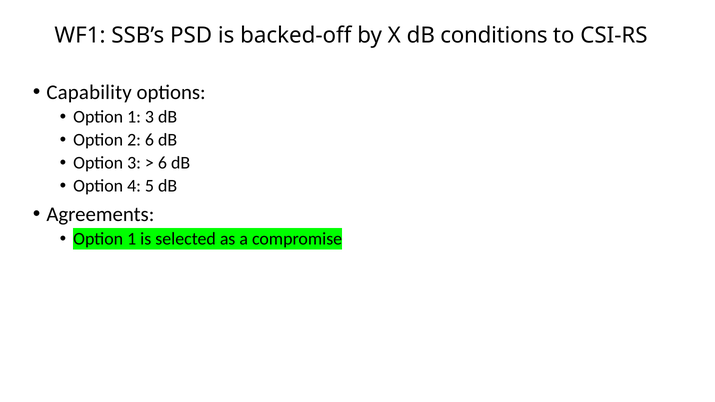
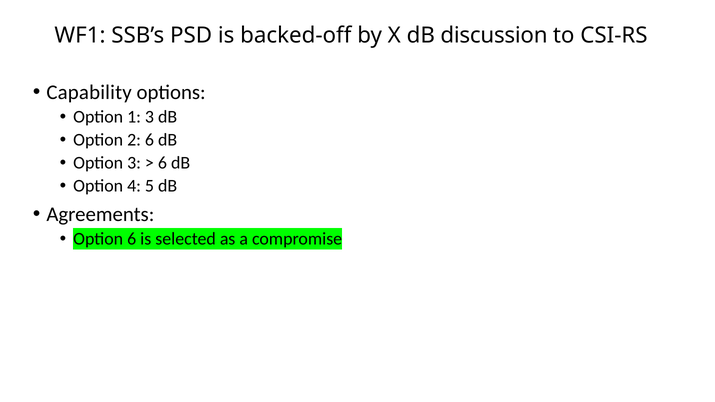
conditions: conditions -> discussion
1 at (132, 239): 1 -> 6
